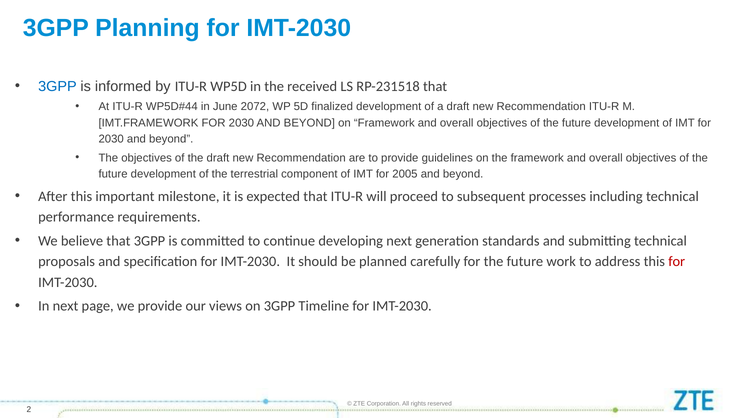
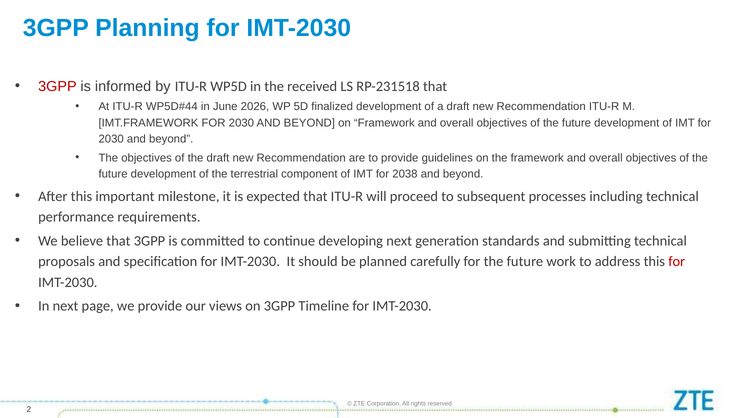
3GPP at (57, 86) colour: blue -> red
2072: 2072 -> 2026
2005: 2005 -> 2038
